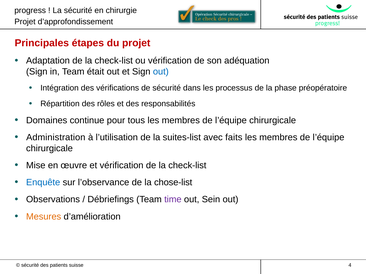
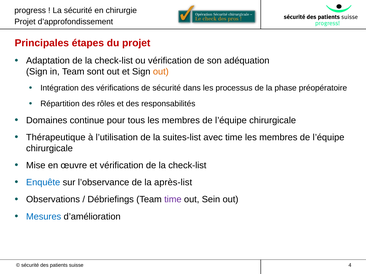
était: était -> sont
out at (161, 72) colour: blue -> orange
Administration: Administration -> Thérapeutique
avec faits: faits -> time
chose-list: chose-list -> après-list
Mesures colour: orange -> blue
